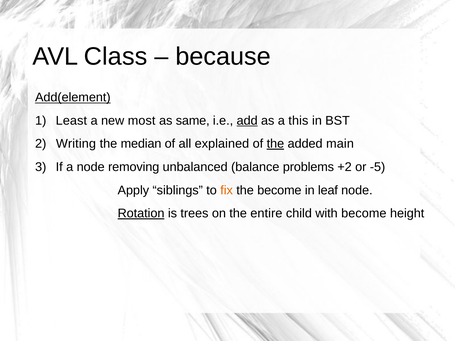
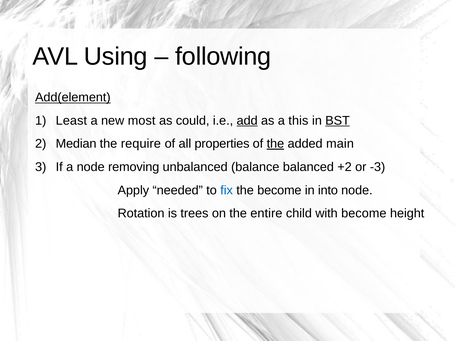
Class: Class -> Using
because: because -> following
same: same -> could
BST underline: none -> present
Writing: Writing -> Median
median: median -> require
explained: explained -> properties
problems: problems -> balanced
-5: -5 -> -3
siblings: siblings -> needed
fix colour: orange -> blue
leaf: leaf -> into
Rotation underline: present -> none
